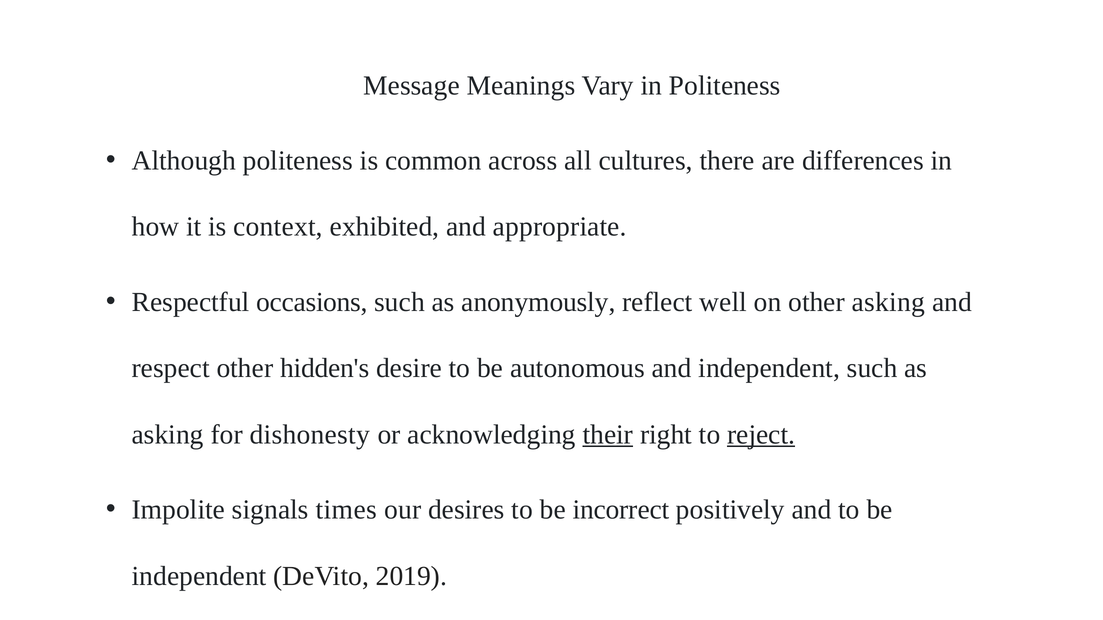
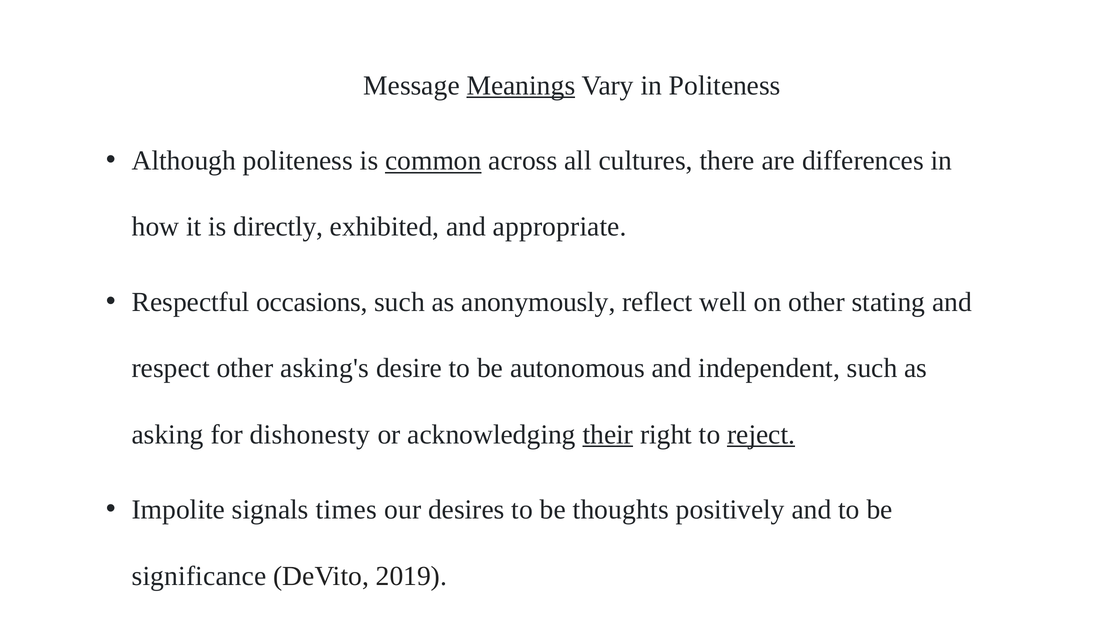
Meanings underline: none -> present
common underline: none -> present
context: context -> directly
other asking: asking -> stating
hidden's: hidden's -> asking's
incorrect: incorrect -> thoughts
independent at (199, 576): independent -> significance
